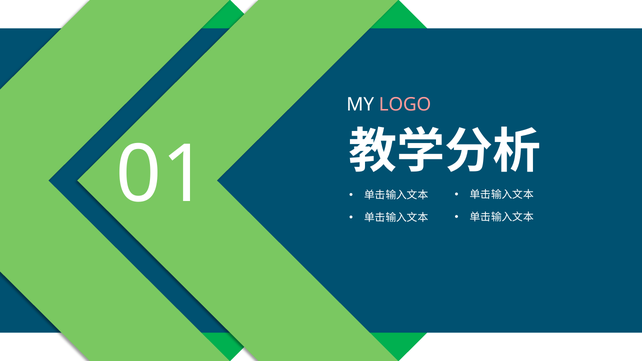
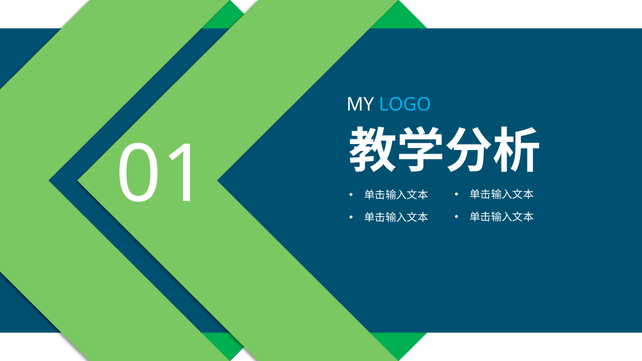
LOGO colour: pink -> light blue
